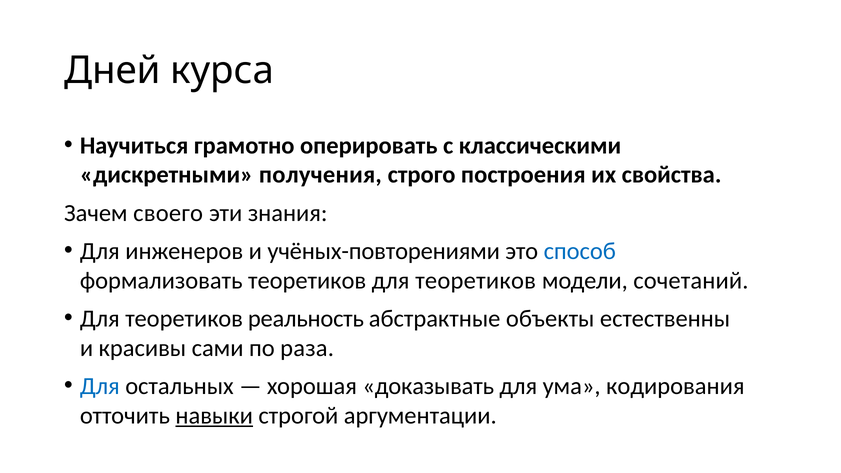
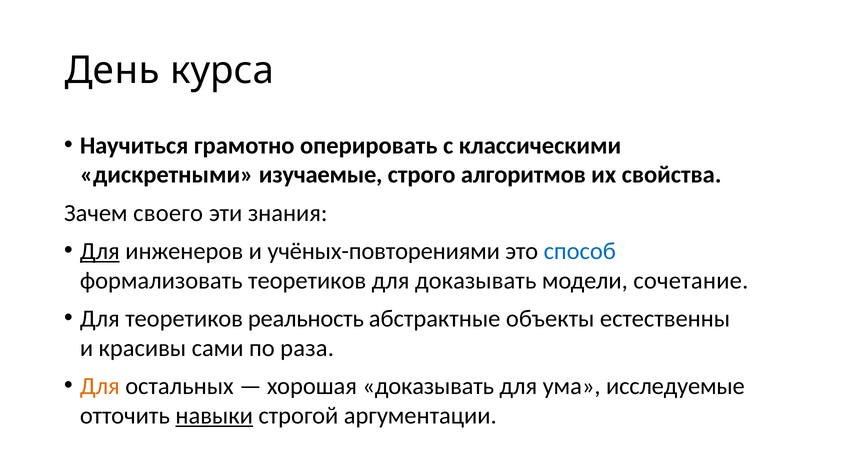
Дней: Дней -> День
получения: получения -> изучаемые
построения: построения -> алгоритмов
Для at (100, 251) underline: none -> present
теоретиков at (476, 281): теоретиков -> доказывать
сочетаний: сочетаний -> сочетание
Для at (100, 386) colour: blue -> orange
кодирования: кодирования -> исследуемые
